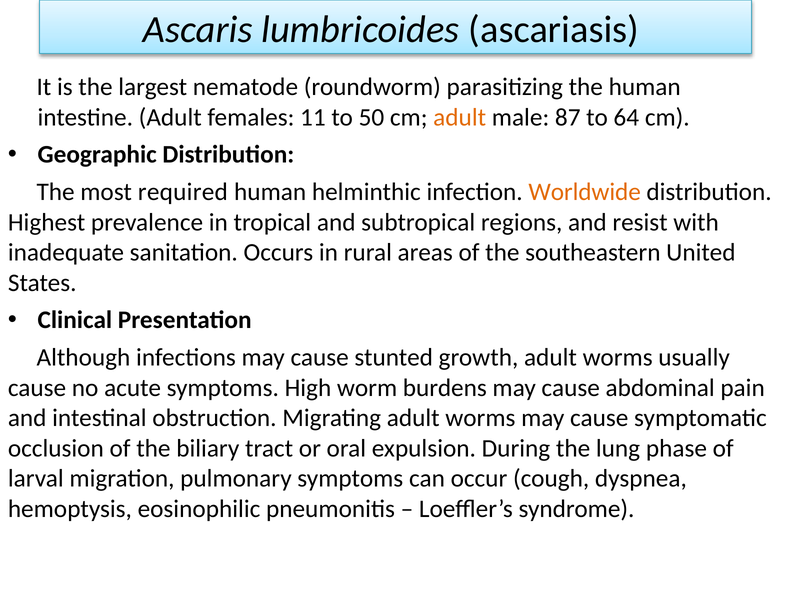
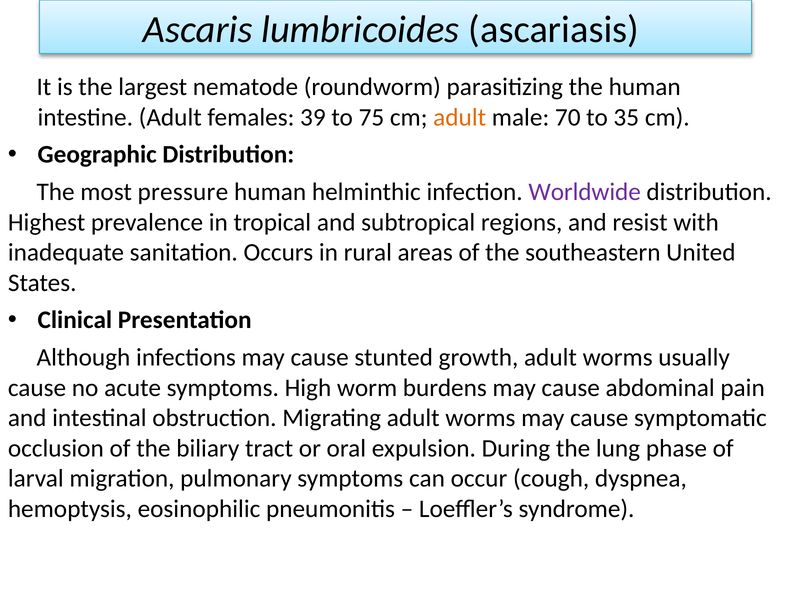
11: 11 -> 39
50: 50 -> 75
87: 87 -> 70
64: 64 -> 35
required: required -> pressure
Worldwide colour: orange -> purple
